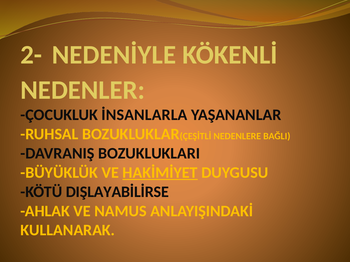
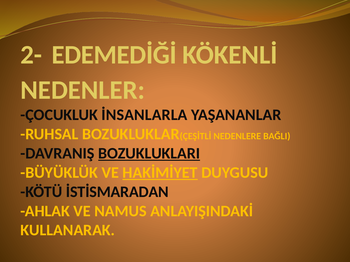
NEDENİYLE: NEDENİYLE -> EDEMEDİĞİ
BOZUKLUKLARI underline: none -> present
DIŞLAYABİLİRSE: DIŞLAYABİLİRSE -> İSTİSMARADAN
